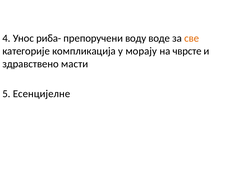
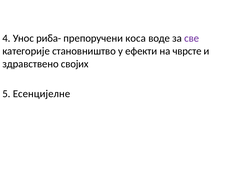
воду: воду -> коса
све colour: orange -> purple
компликација: компликација -> становништво
морају: морају -> ефекти
масти: масти -> својих
